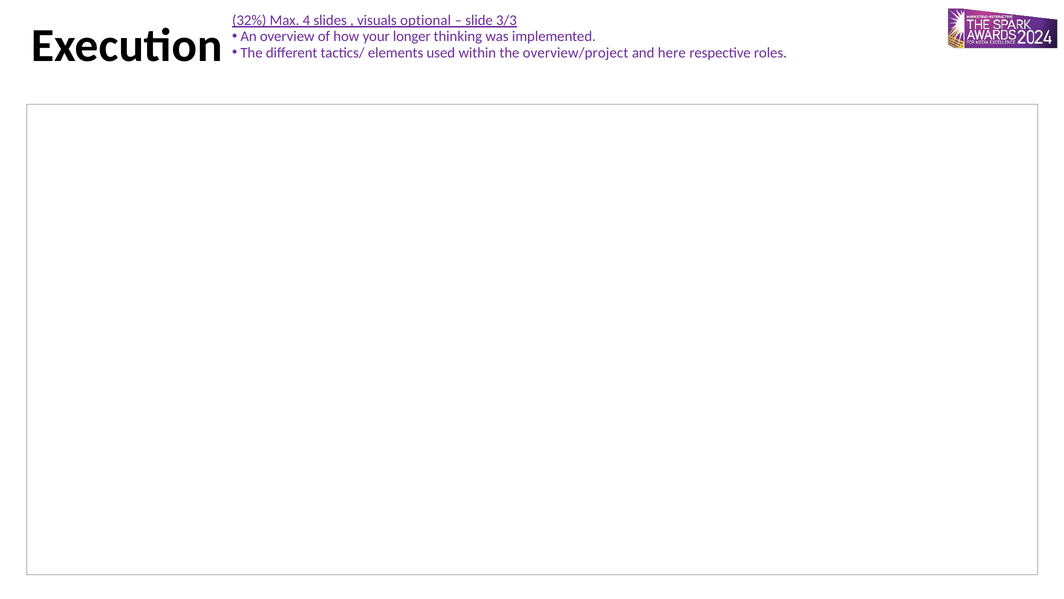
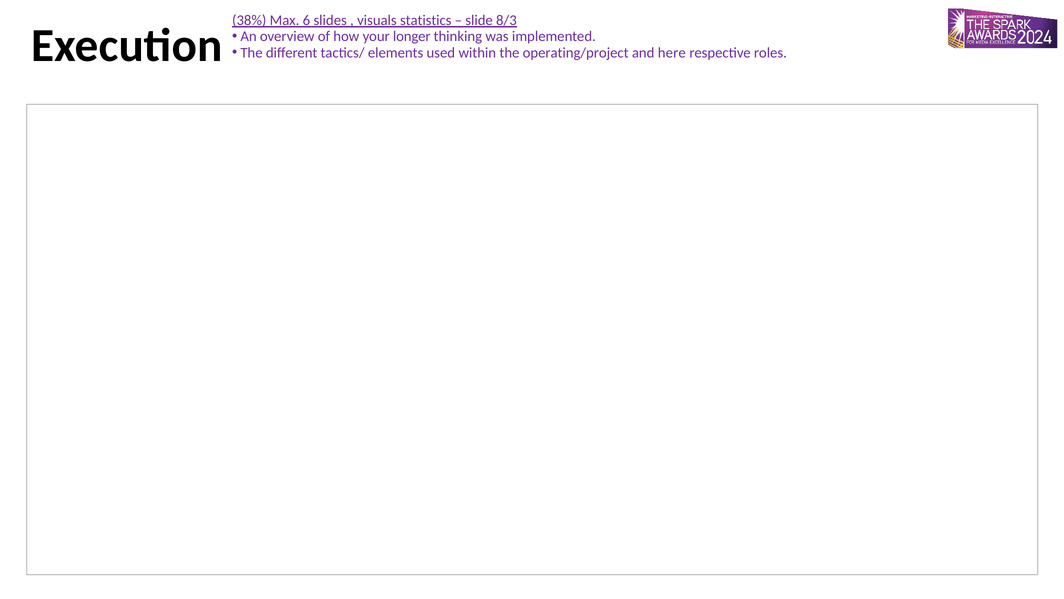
32%: 32% -> 38%
4: 4 -> 6
optional: optional -> statistics
3/3: 3/3 -> 8/3
overview/project: overview/project -> operating/project
